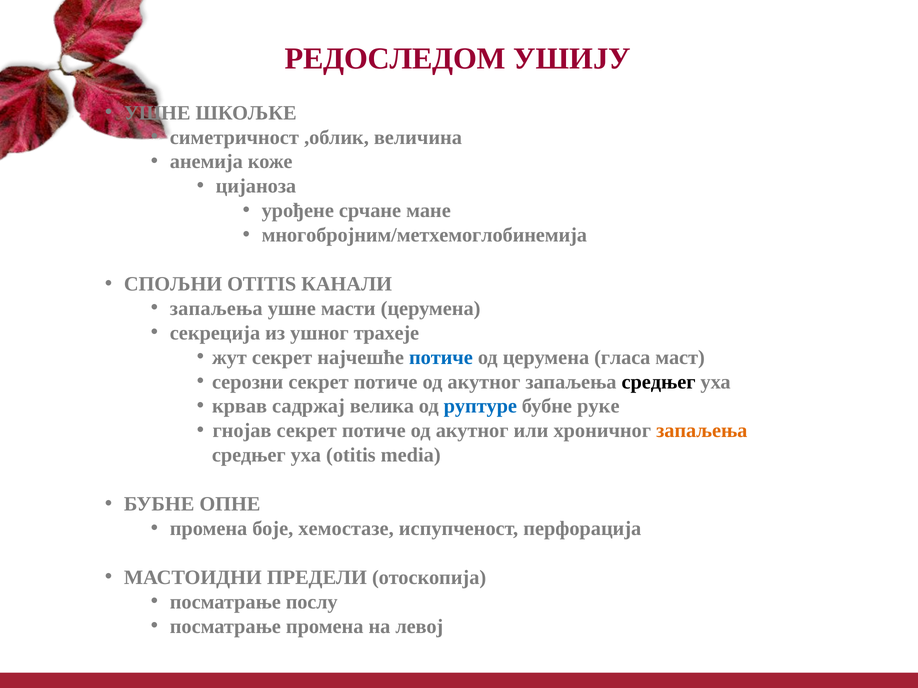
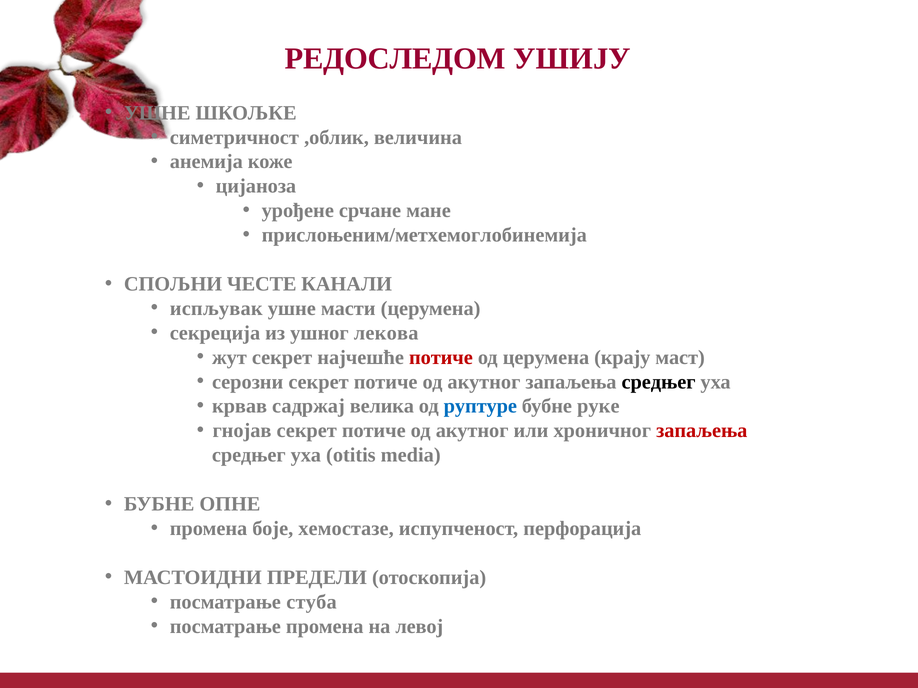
многобројним/метхемоглобинемија: многобројним/метхемоглобинемија -> прислоњеним/метхемоглобинемија
СПОЉНИ OTITIS: OTITIS -> ЧЕСТЕ
запаљења at (216, 309): запаљења -> испљувак
трахеје: трахеје -> лекова
потиче at (441, 358) colour: blue -> red
гласа: гласа -> крају
запаљења at (702, 431) colour: orange -> red
послу: послу -> стуба
